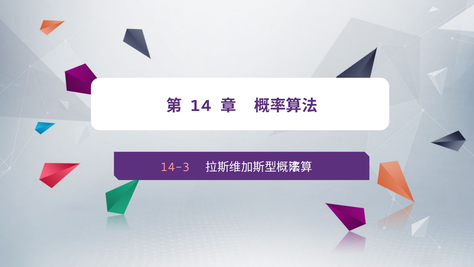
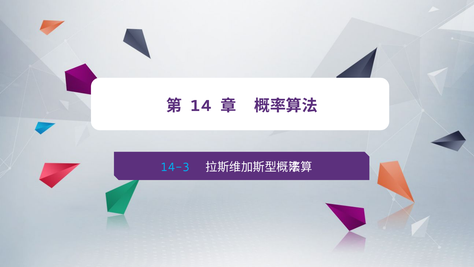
14-3 colour: pink -> light blue
